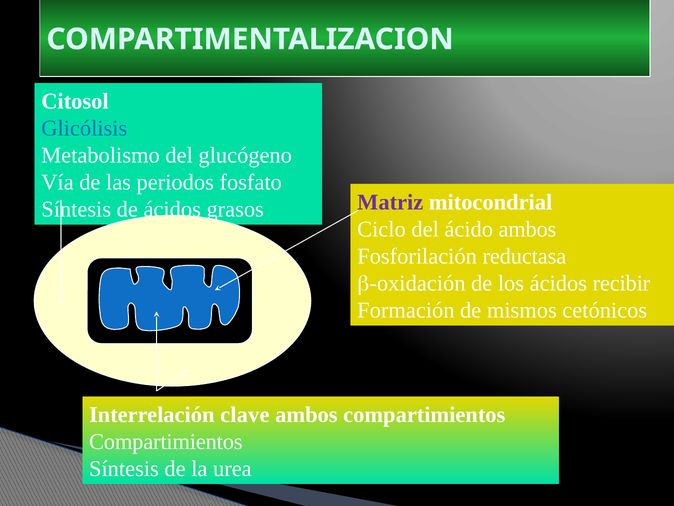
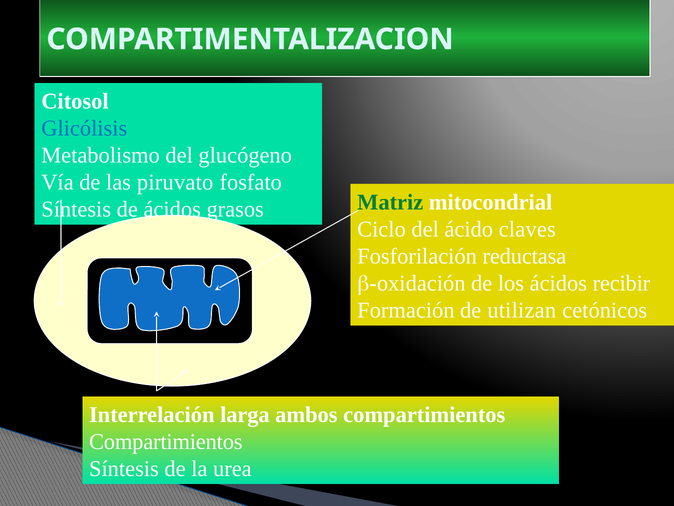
periodos: periodos -> piruvato
Matriz colour: purple -> green
ácido ambos: ambos -> claves
mismos: mismos -> utilizan
clave: clave -> larga
